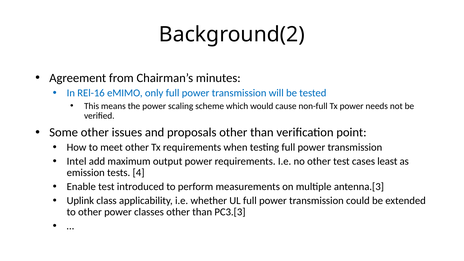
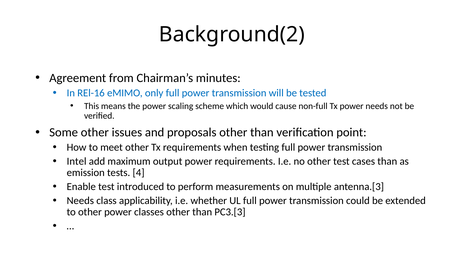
cases least: least -> than
Uplink at (80, 201): Uplink -> Needs
